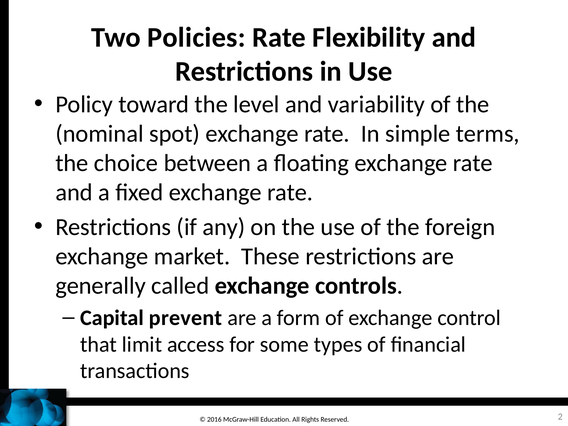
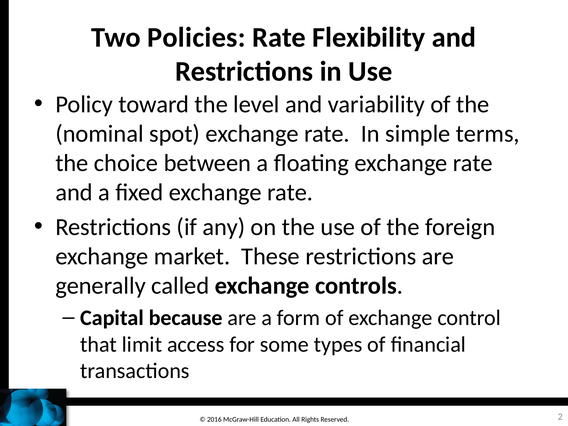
prevent: prevent -> because
